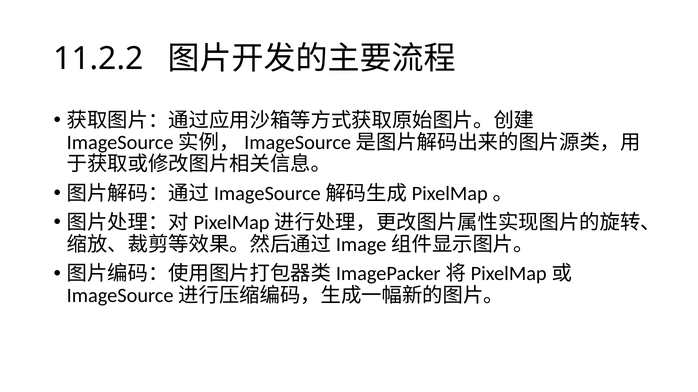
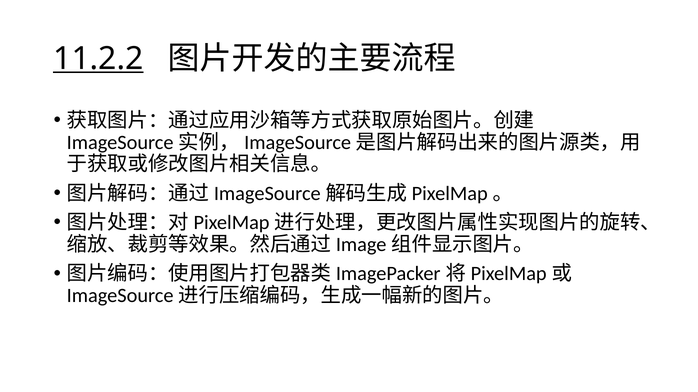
11.2.2 underline: none -> present
